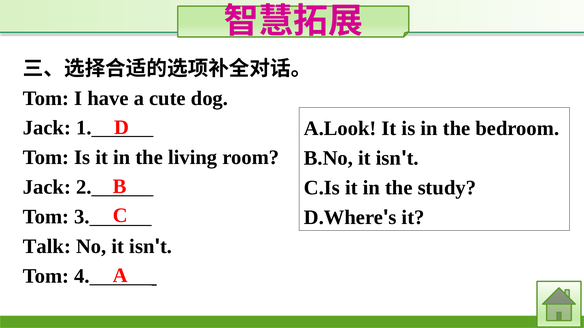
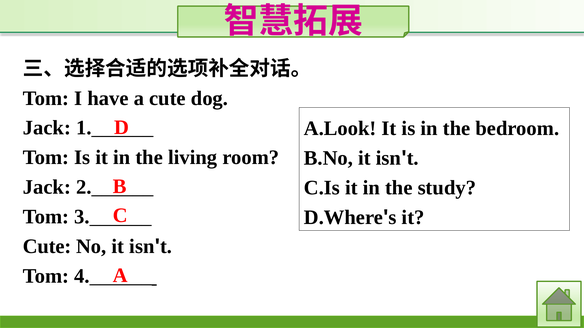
Talk at (47, 247): Talk -> Cute
